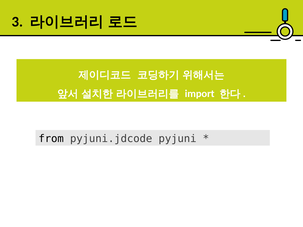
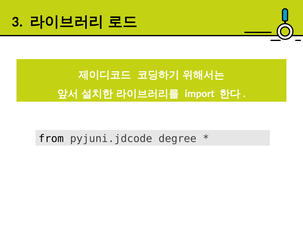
pyjuni: pyjuni -> degree
